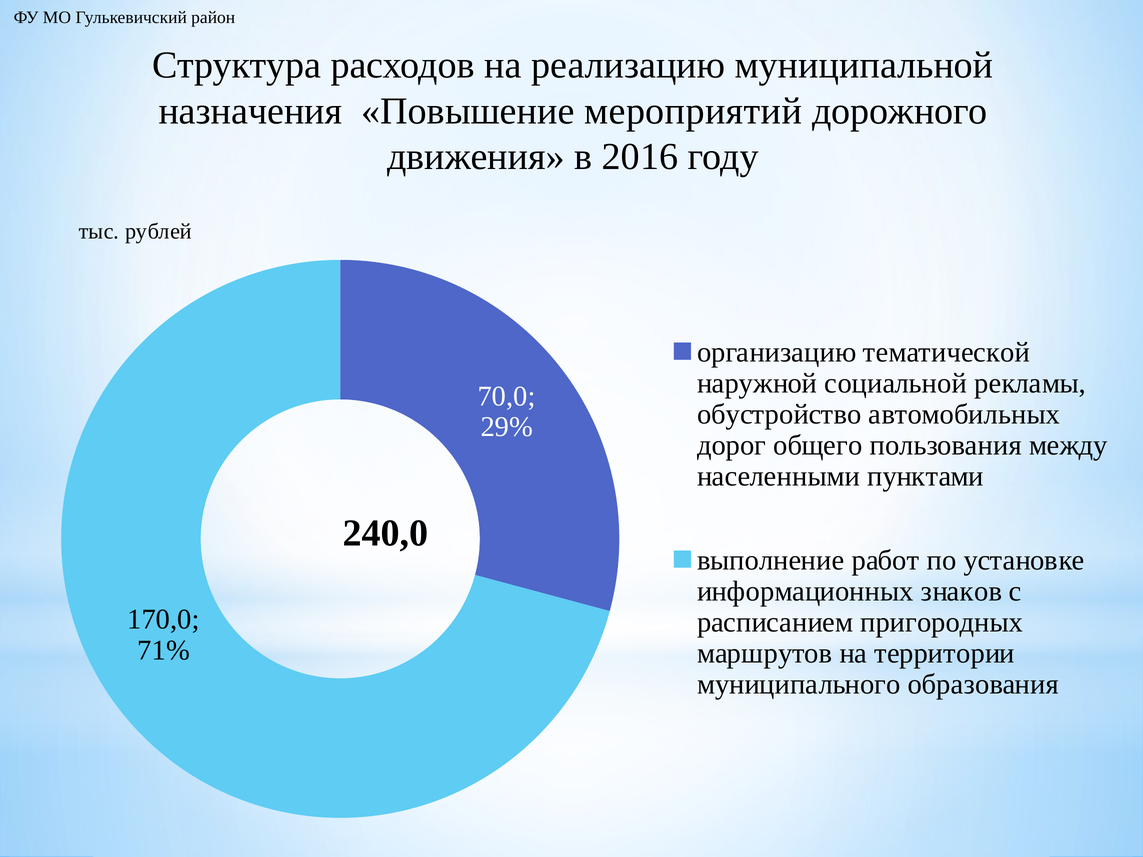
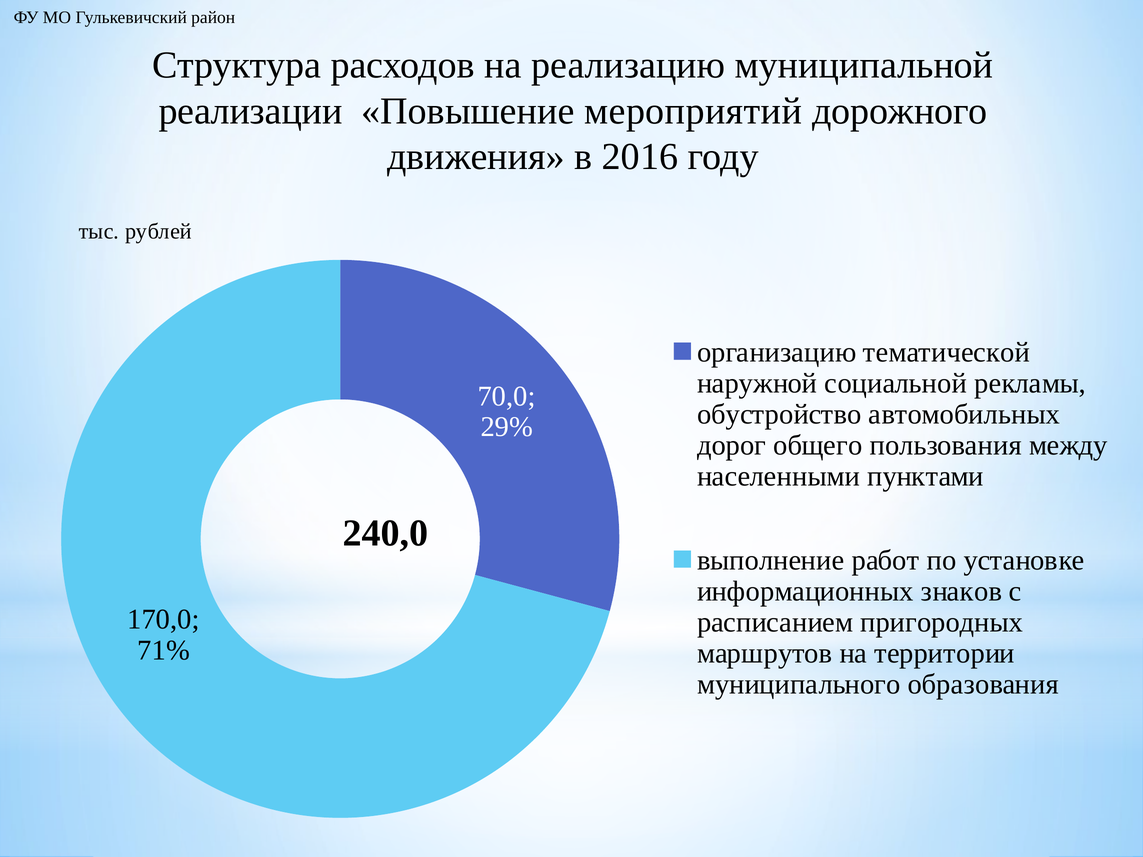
назначения: назначения -> реализации
